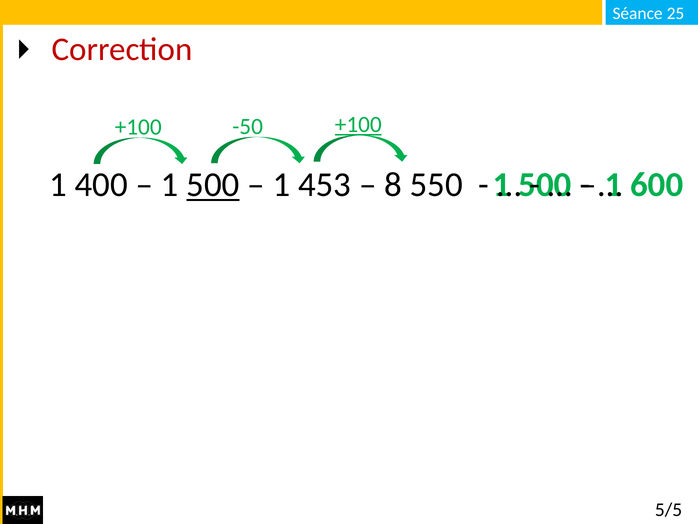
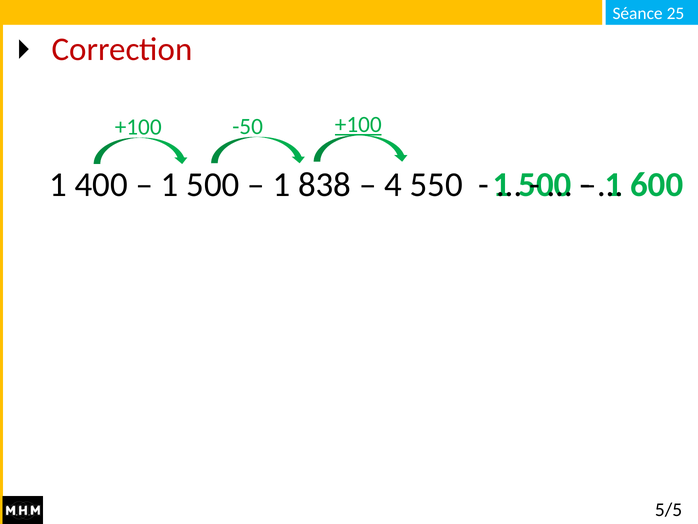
500 at (213, 185) underline: present -> none
453: 453 -> 838
8: 8 -> 4
